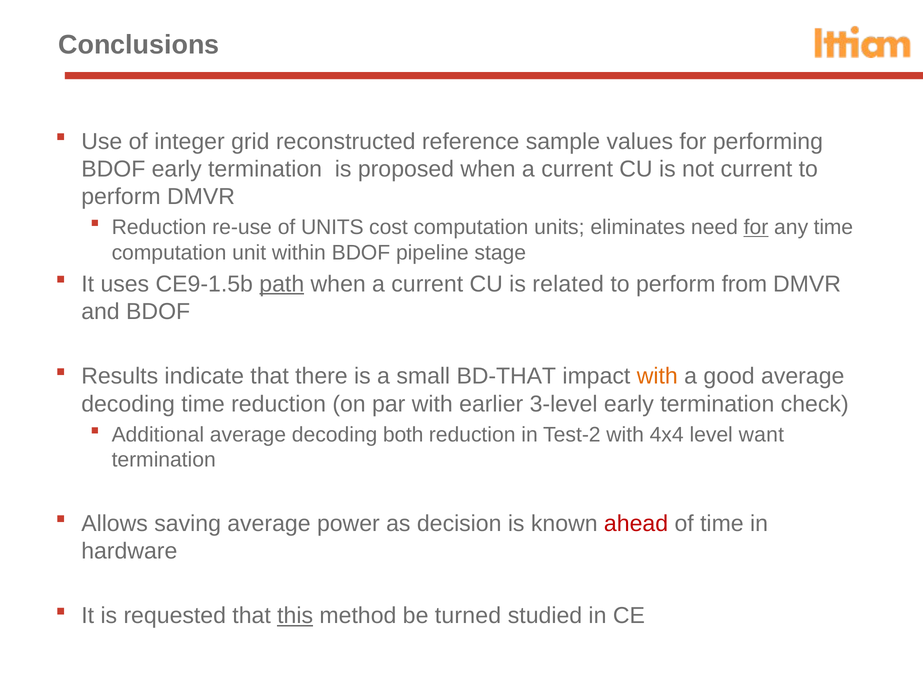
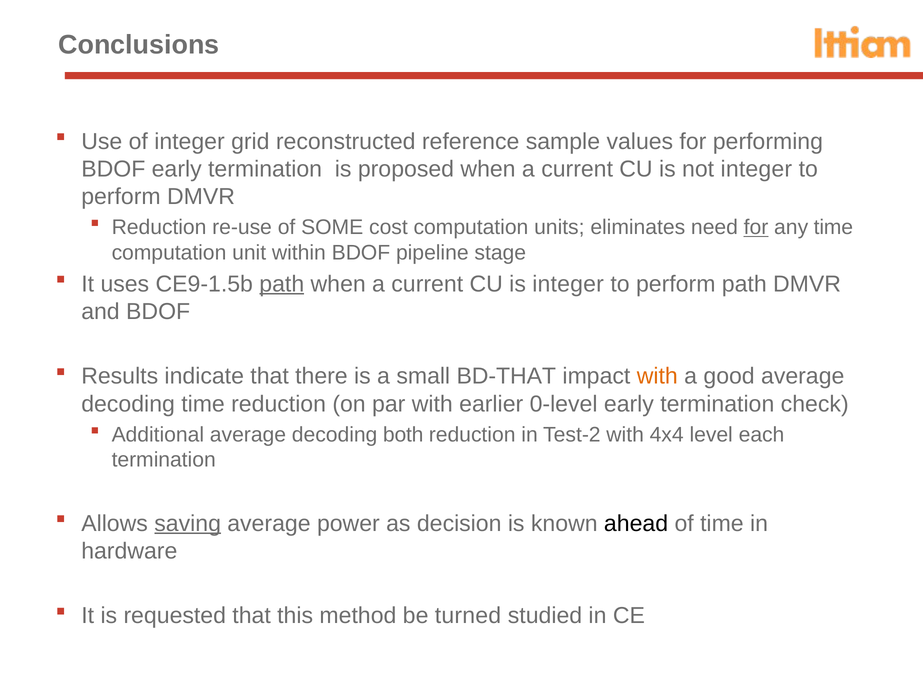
not current: current -> integer
of UNITS: UNITS -> SOME
is related: related -> integer
perform from: from -> path
3-level: 3-level -> 0-level
want: want -> each
saving underline: none -> present
ahead colour: red -> black
this underline: present -> none
